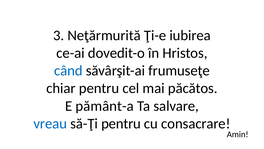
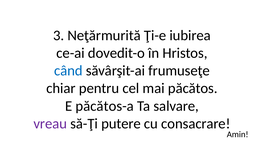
pământ-a: pământ-a -> păcătos-a
vreau colour: blue -> purple
să-Ţi pentru: pentru -> putere
